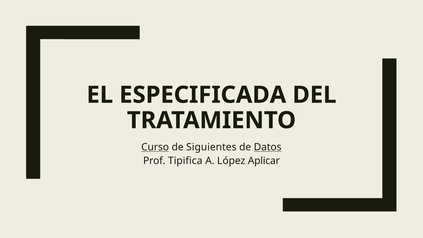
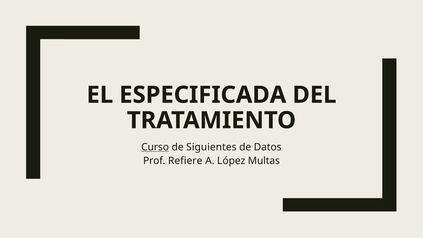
Datos underline: present -> none
Tipifica: Tipifica -> Refiere
Aplicar: Aplicar -> Multas
